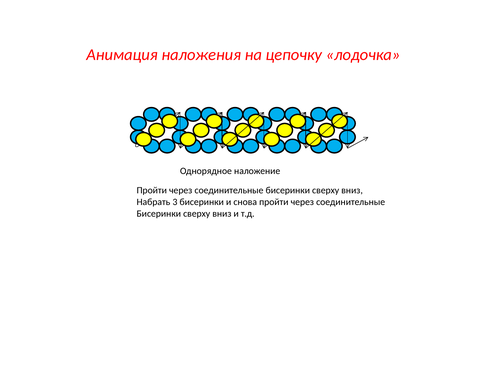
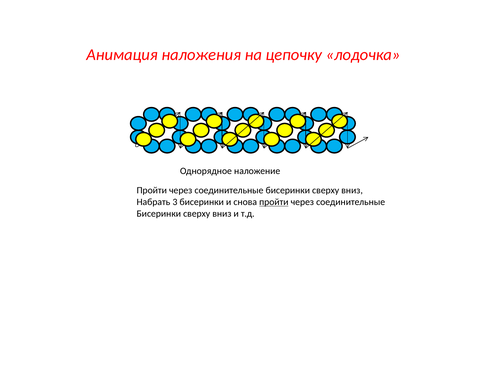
пройти at (274, 202) underline: none -> present
